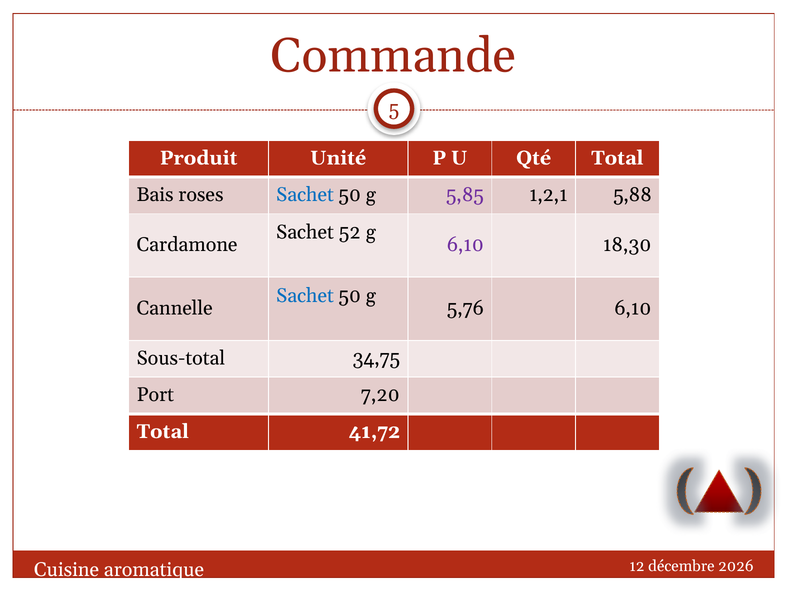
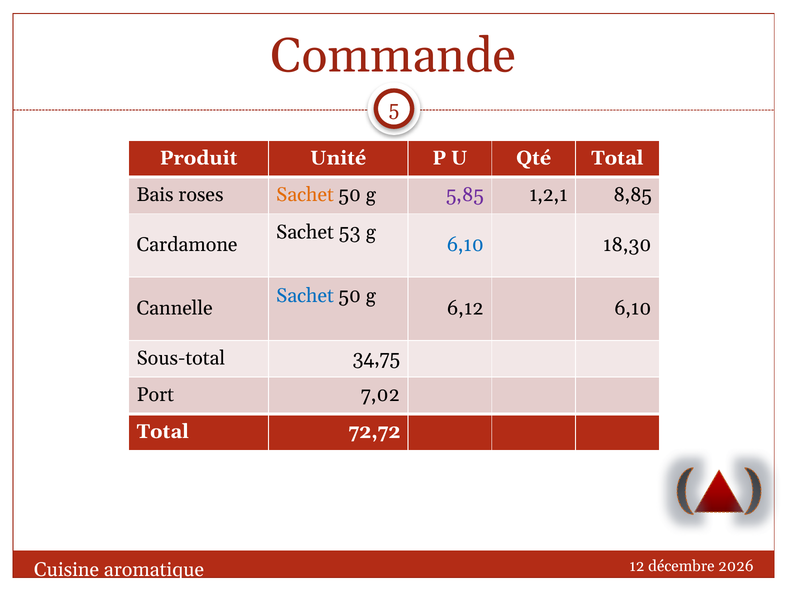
Sachet at (305, 195) colour: blue -> orange
5,88: 5,88 -> 8,85
52: 52 -> 53
6,10 at (465, 245) colour: purple -> blue
5,76: 5,76 -> 6,12
7,20: 7,20 -> 7,02
41,72: 41,72 -> 72,72
